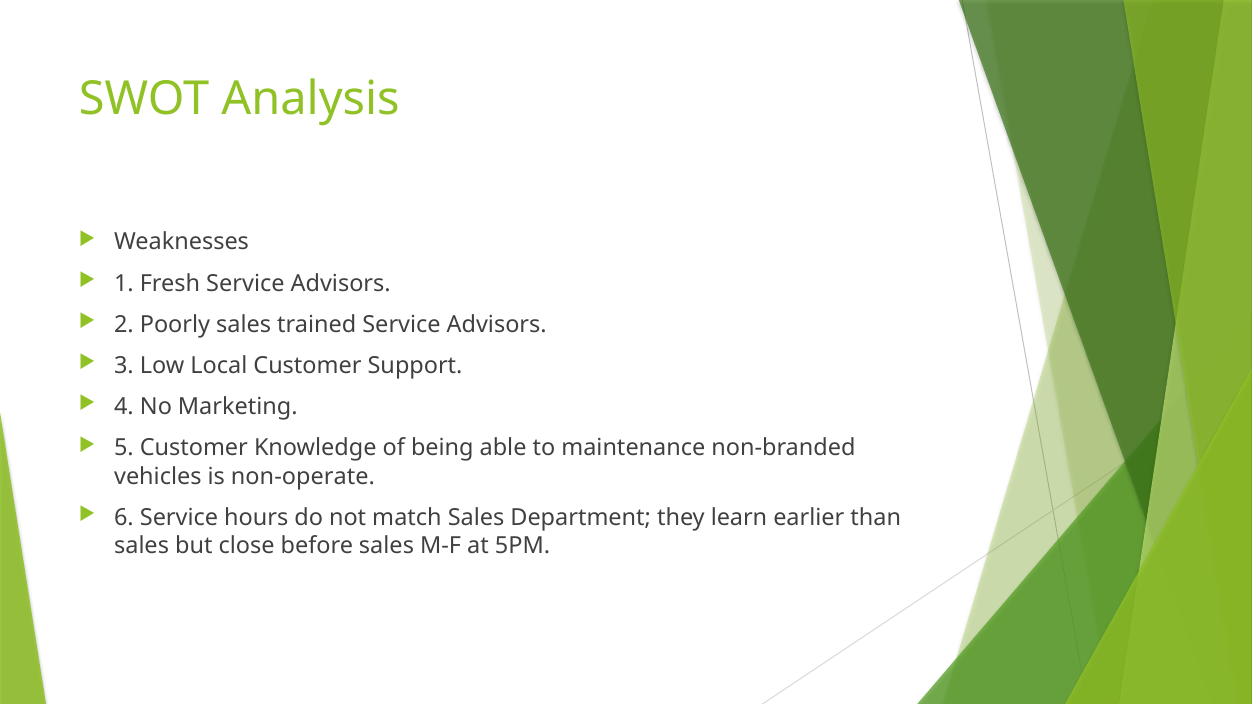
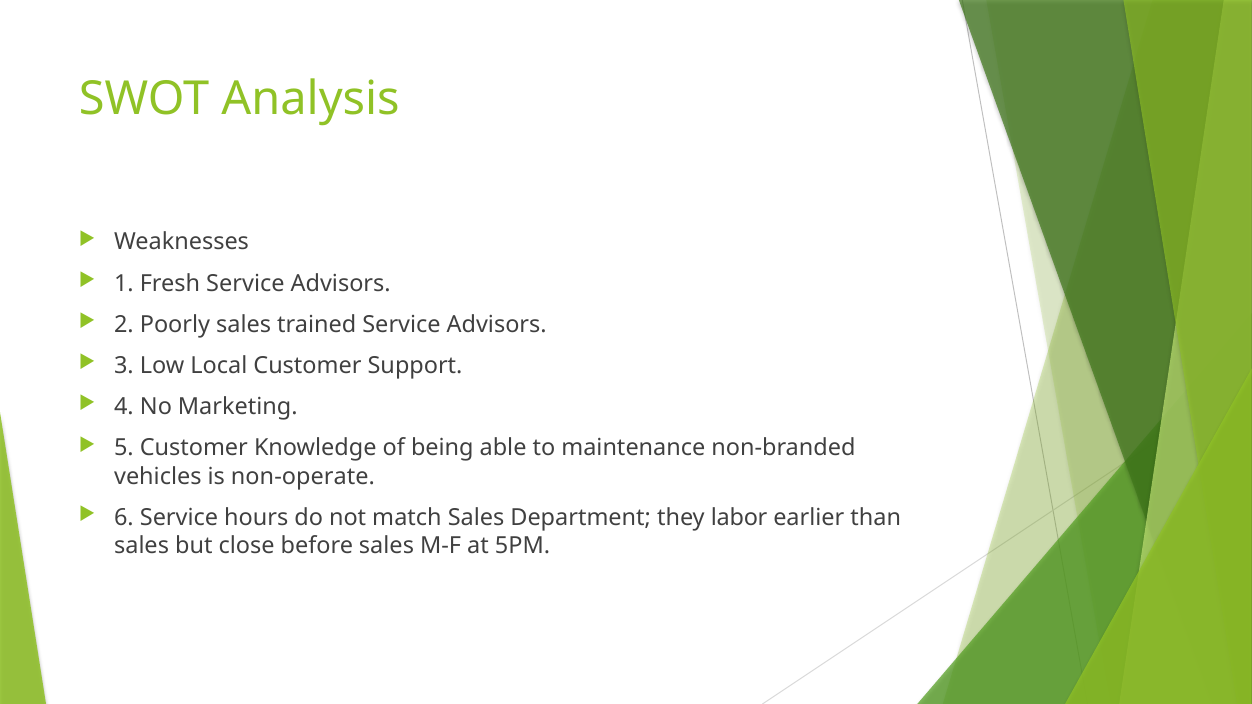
learn: learn -> labor
